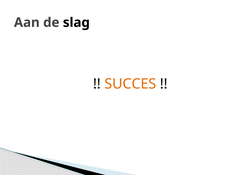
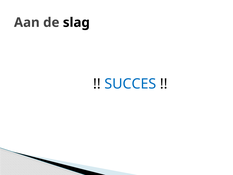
SUCCES colour: orange -> blue
